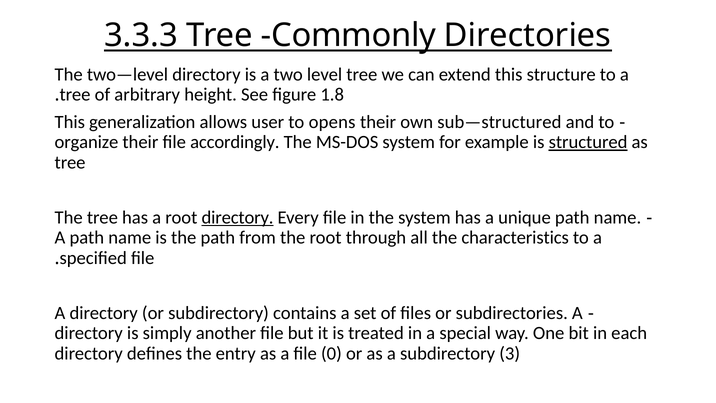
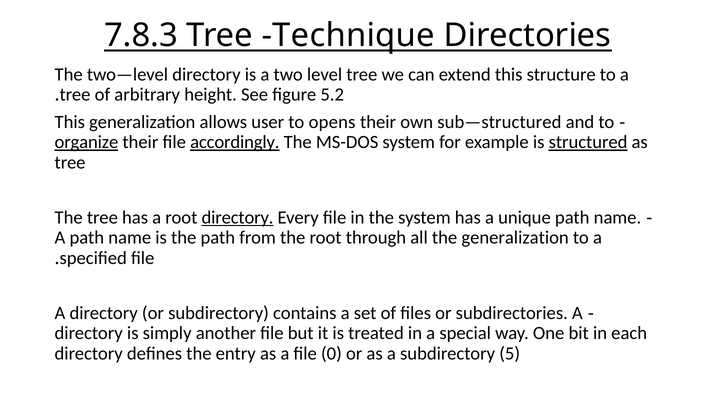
3.3.3: 3.3.3 -> 7.8.3
Commonly: Commonly -> Technique
1.8: 1.8 -> 5.2
organize underline: none -> present
accordingly underline: none -> present
the characteristics: characteristics -> generalization
3: 3 -> 5
